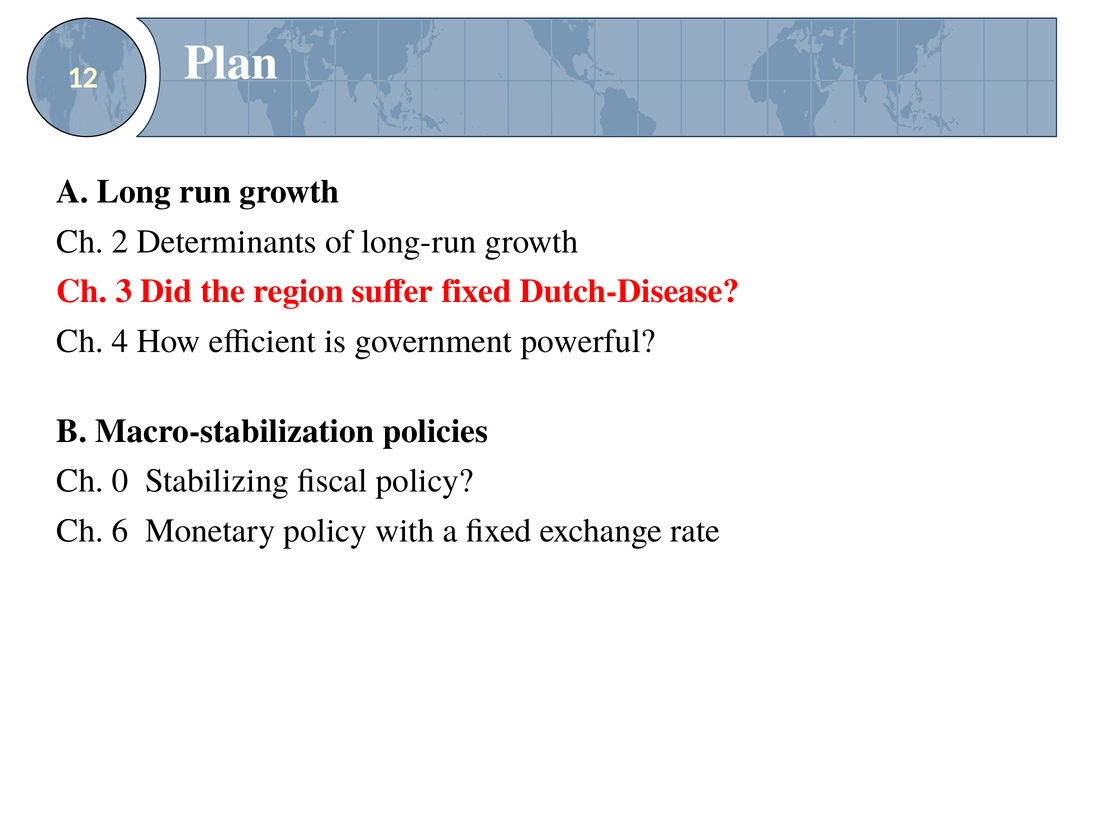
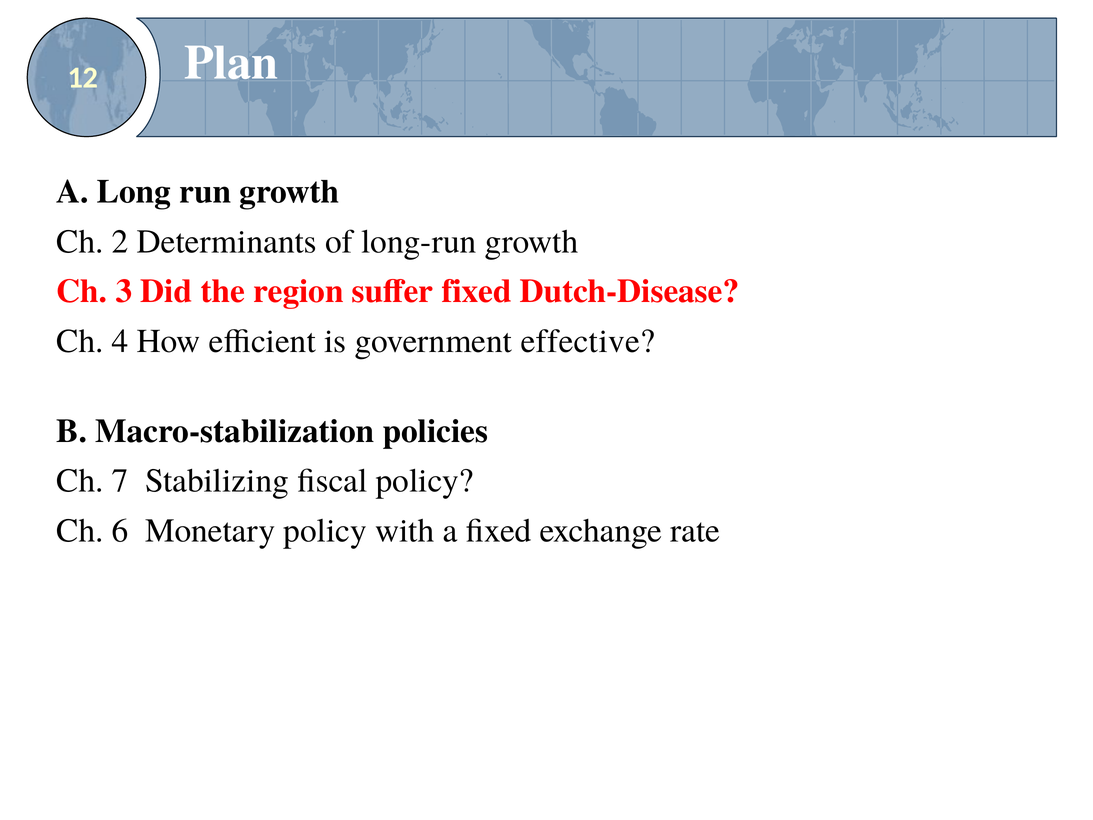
powerful: powerful -> effective
0 at (120, 481): 0 -> 7
